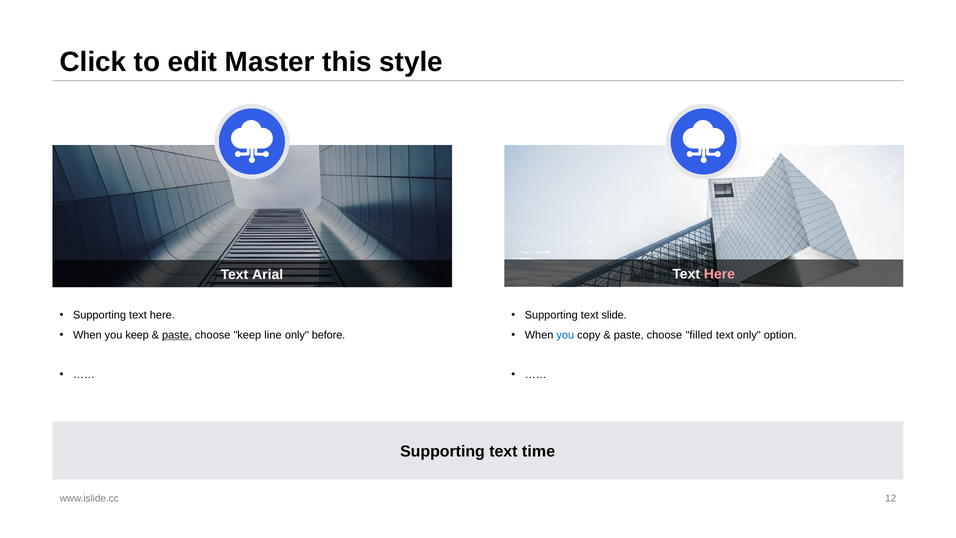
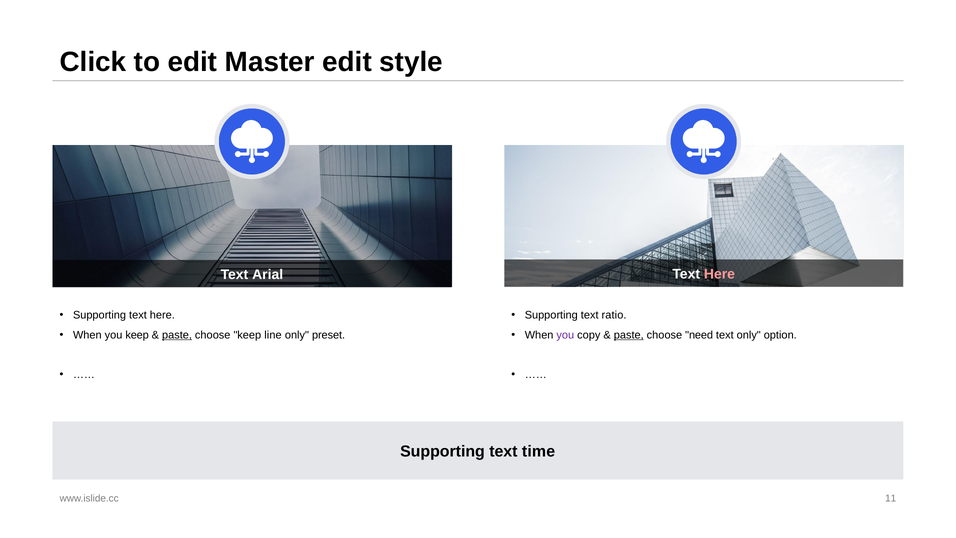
Master this: this -> edit
slide: slide -> ratio
before: before -> preset
you at (565, 335) colour: blue -> purple
paste at (629, 335) underline: none -> present
filled: filled -> need
12: 12 -> 11
